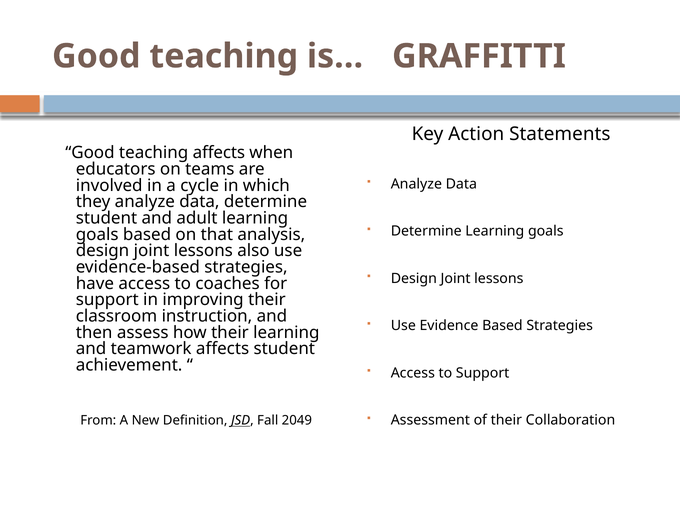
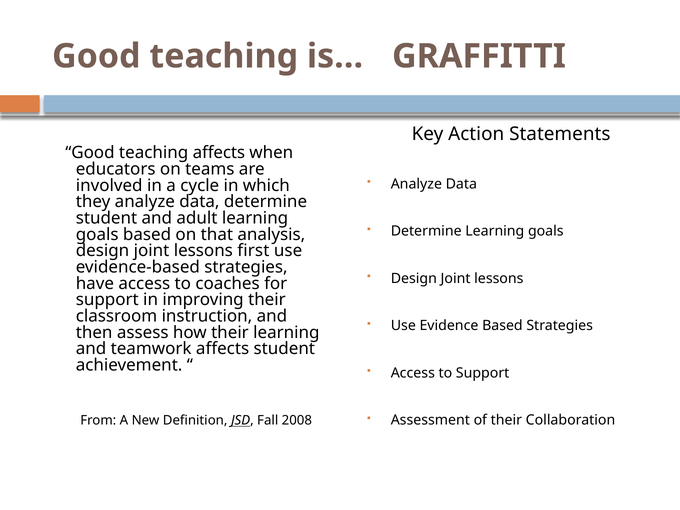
also: also -> first
2049: 2049 -> 2008
